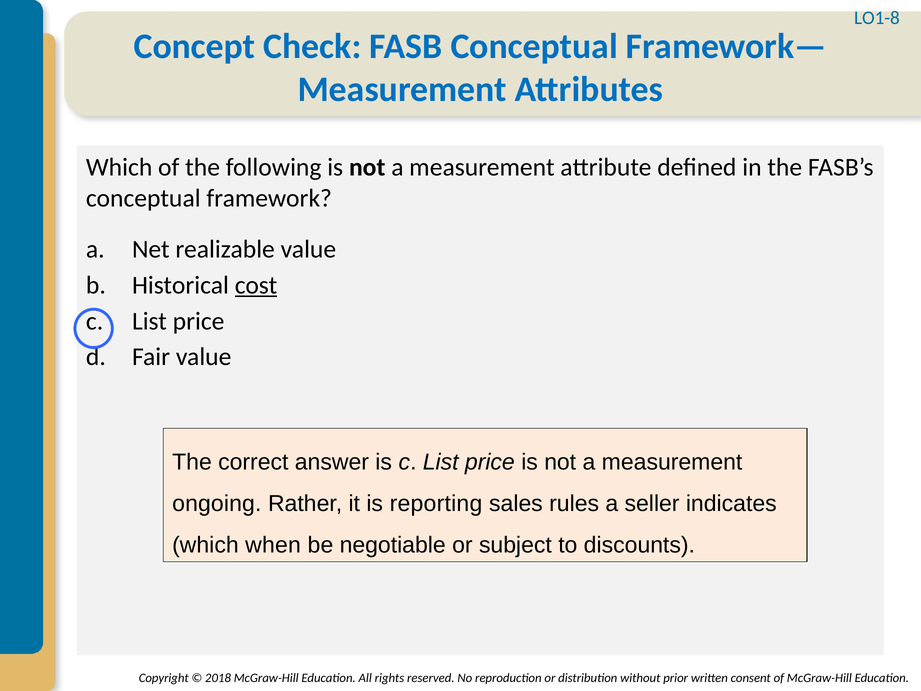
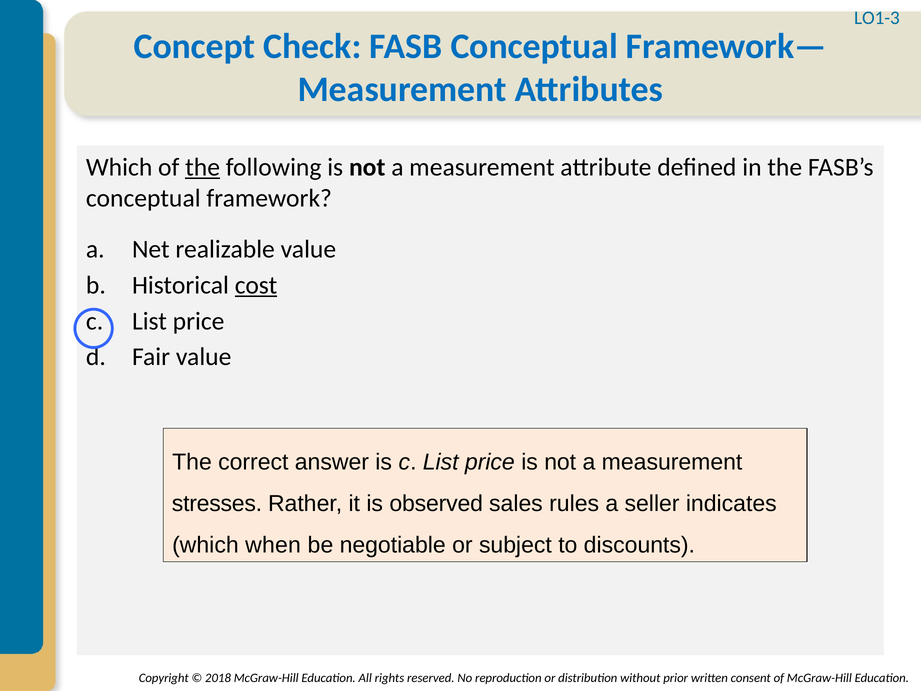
LO1-8: LO1-8 -> LO1-3
the at (203, 167) underline: none -> present
ongoing: ongoing -> stresses
reporting: reporting -> observed
